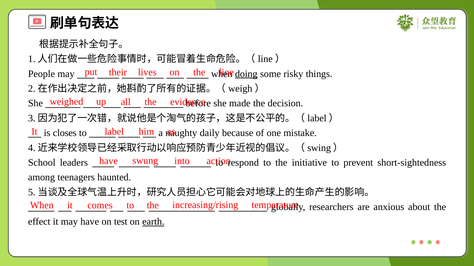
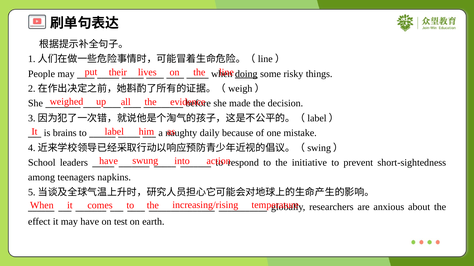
closes: closes -> brains
haunted: haunted -> napkins
earth underline: present -> none
